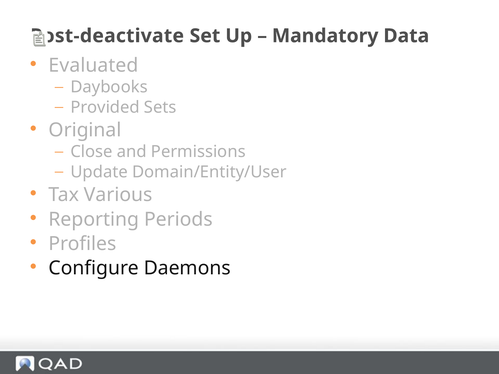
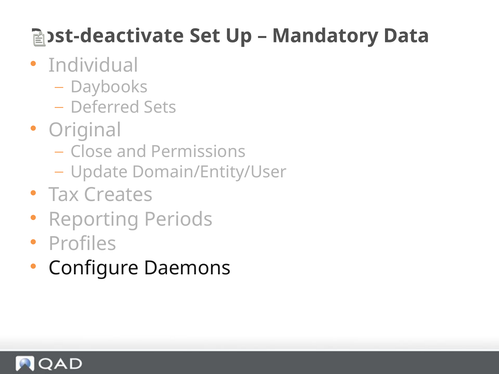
Evaluated: Evaluated -> Individual
Provided: Provided -> Deferred
Various: Various -> Creates
